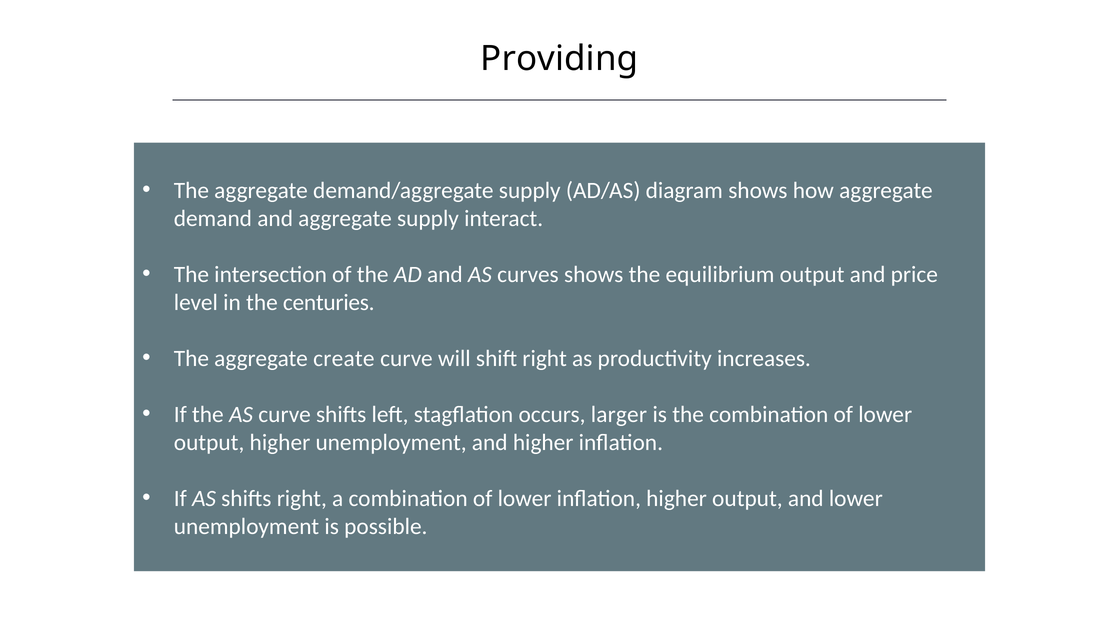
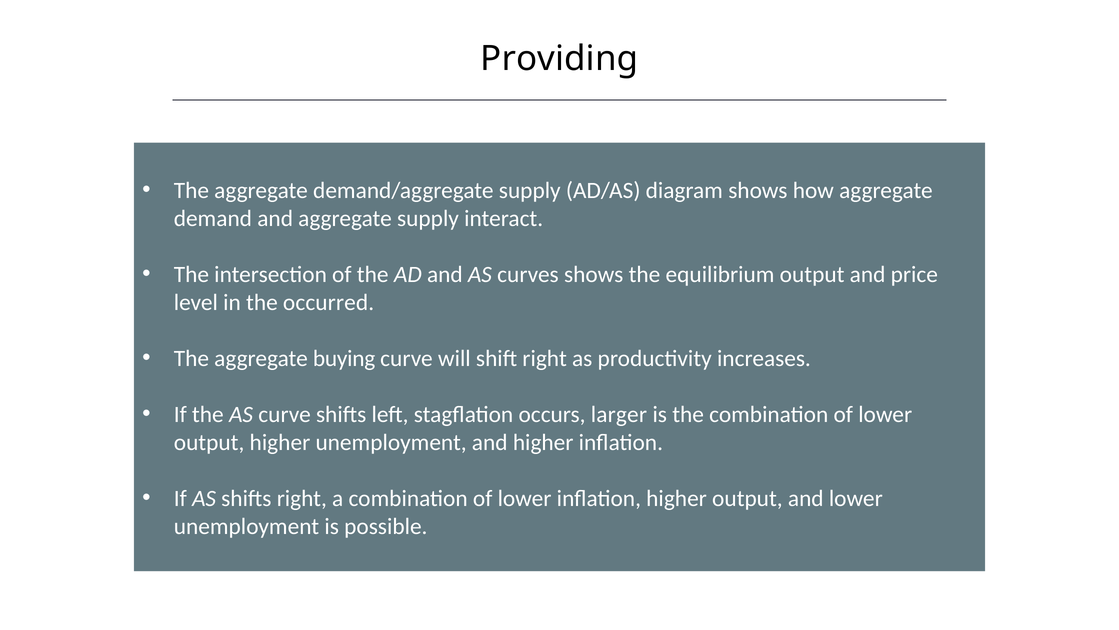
centuries: centuries -> occurred
create: create -> buying
